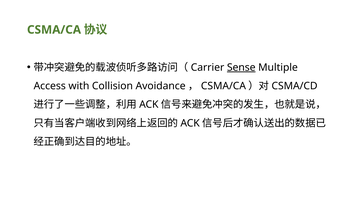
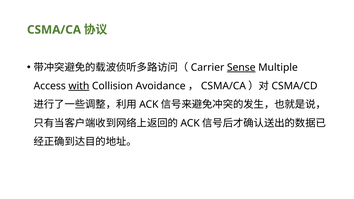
with underline: none -> present
